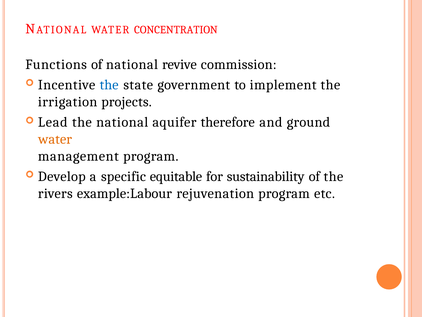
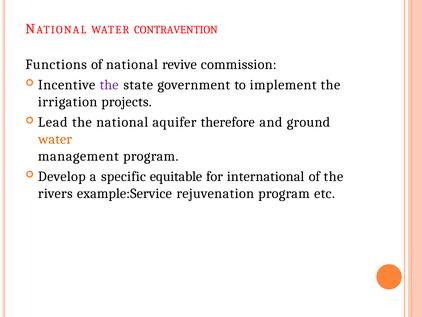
CONCENTRATION: CONCENTRATION -> CONTRAVENTION
the at (109, 85) colour: blue -> purple
sustainability: sustainability -> international
example:Labour: example:Labour -> example:Service
